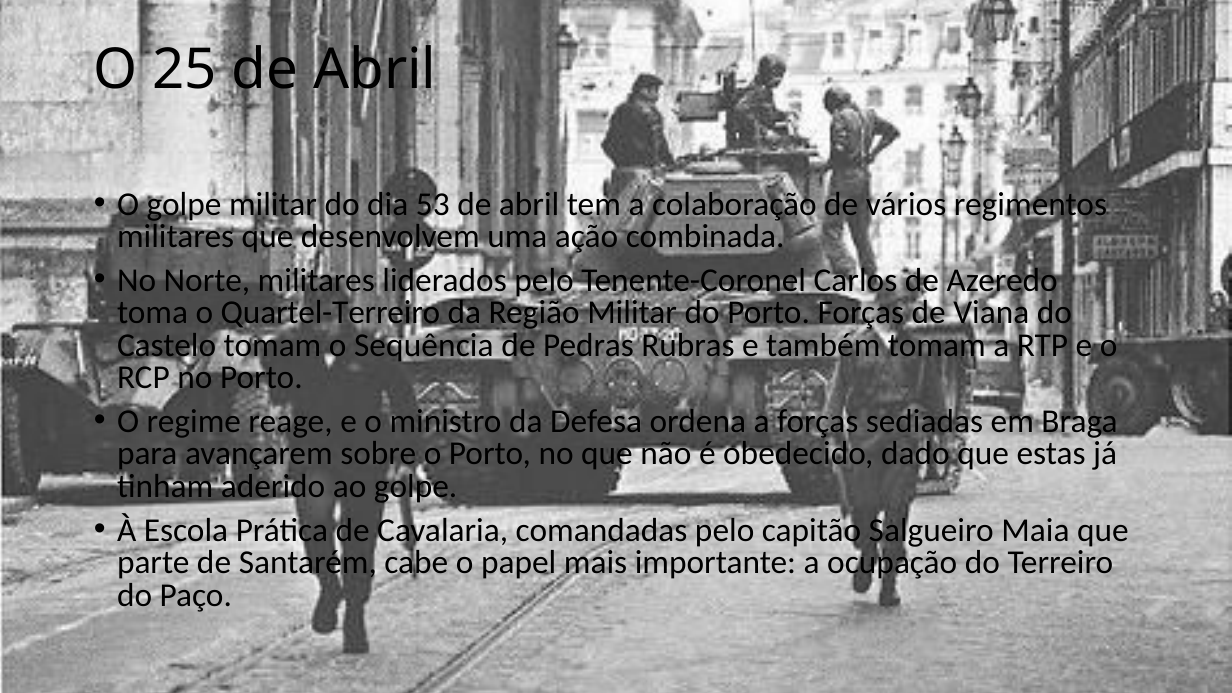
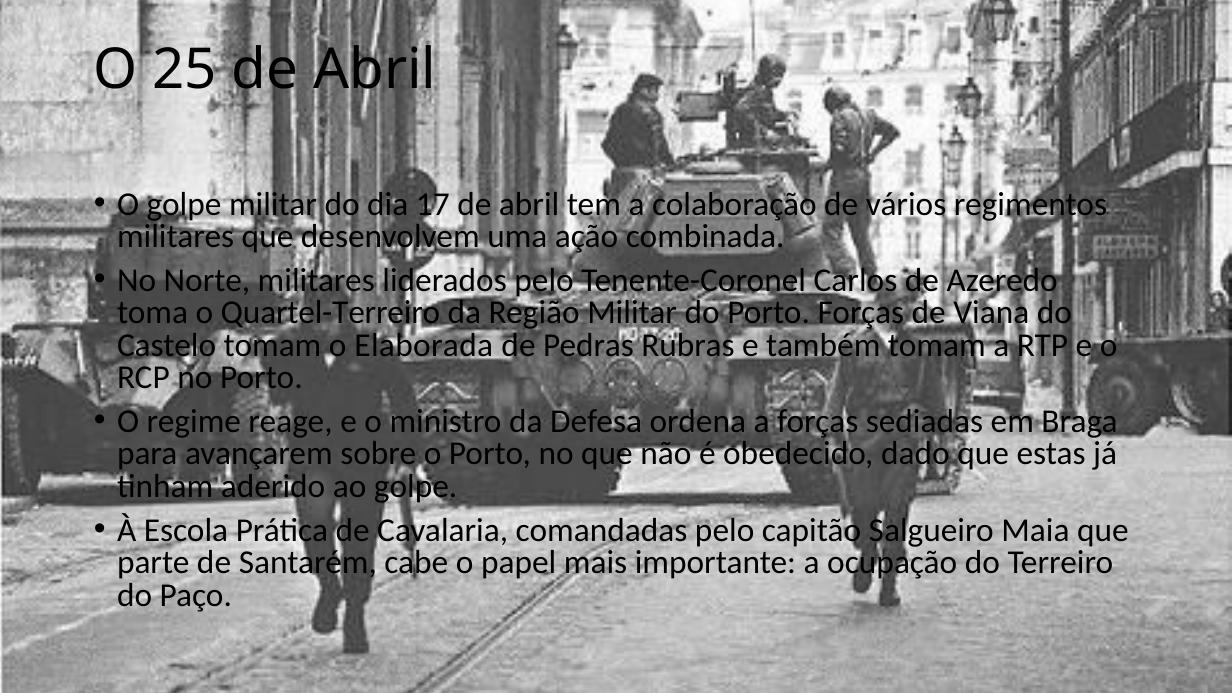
53: 53 -> 17
Sequência: Sequência -> Elaborada
